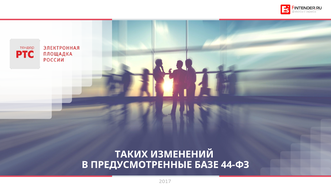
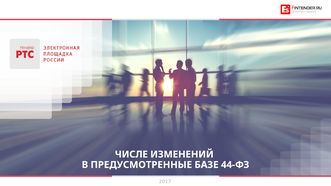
ТАКИХ: ТАКИХ -> ЧИСЛЕ
